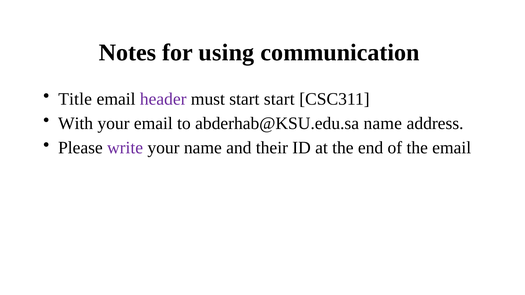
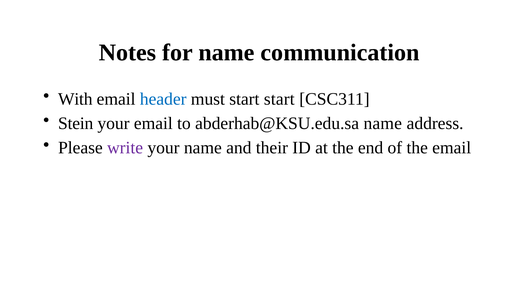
for using: using -> name
Title: Title -> With
header colour: purple -> blue
With: With -> Stein
